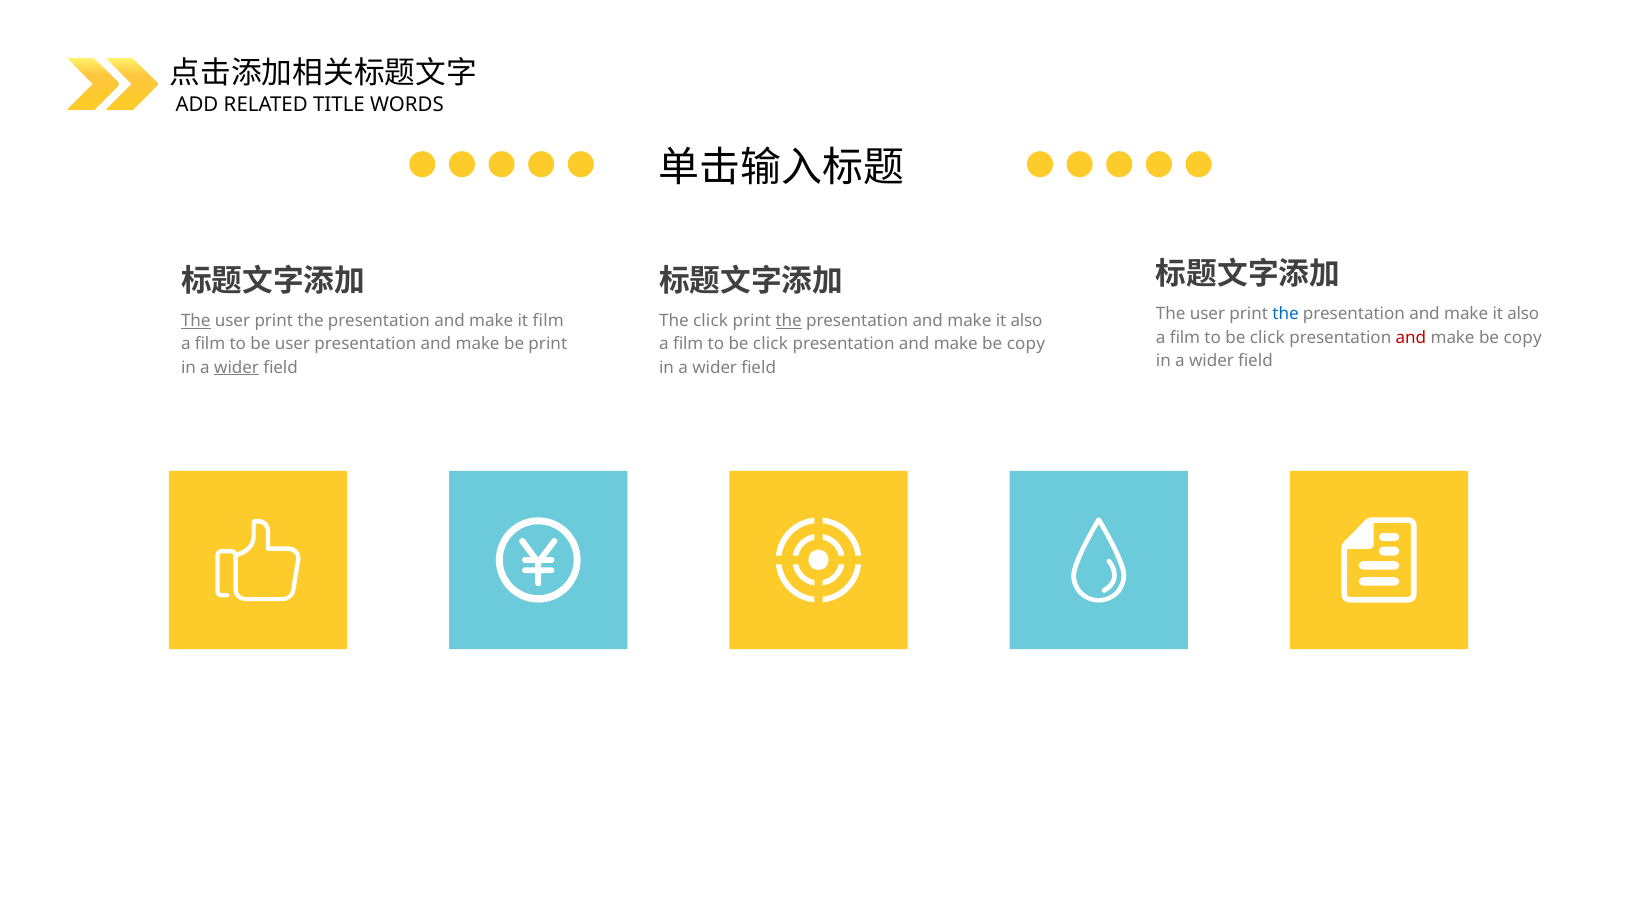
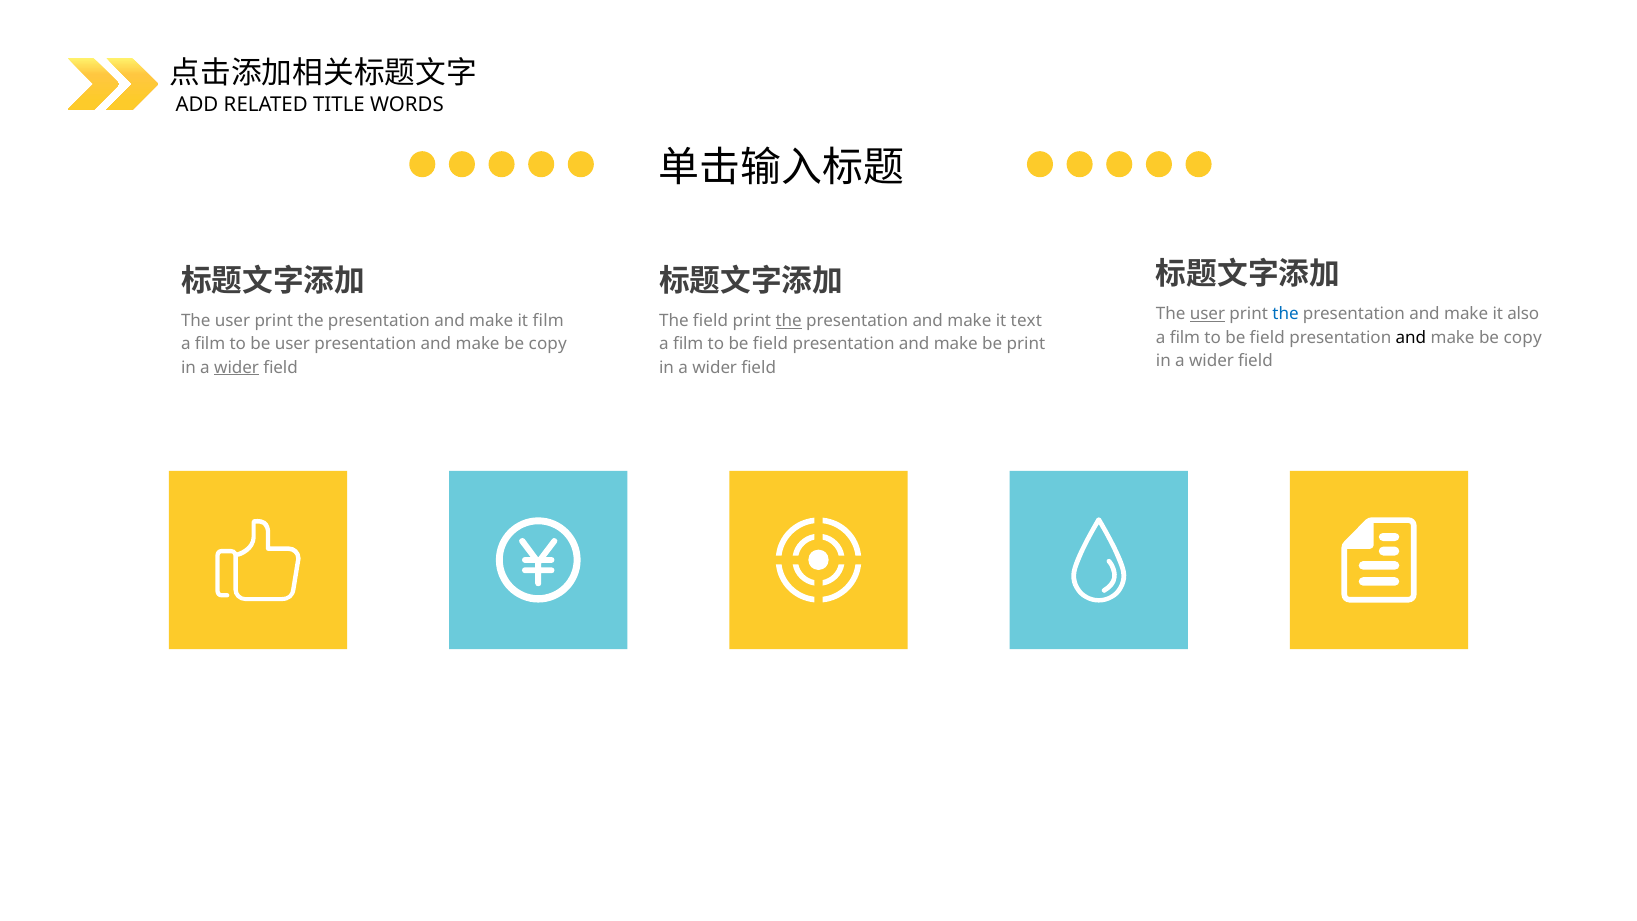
user at (1207, 314) underline: none -> present
The at (196, 321) underline: present -> none
The click: click -> field
also at (1027, 321): also -> text
click at (1267, 337): click -> field
and at (1411, 337) colour: red -> black
print at (548, 344): print -> copy
click at (770, 344): click -> field
copy at (1026, 344): copy -> print
